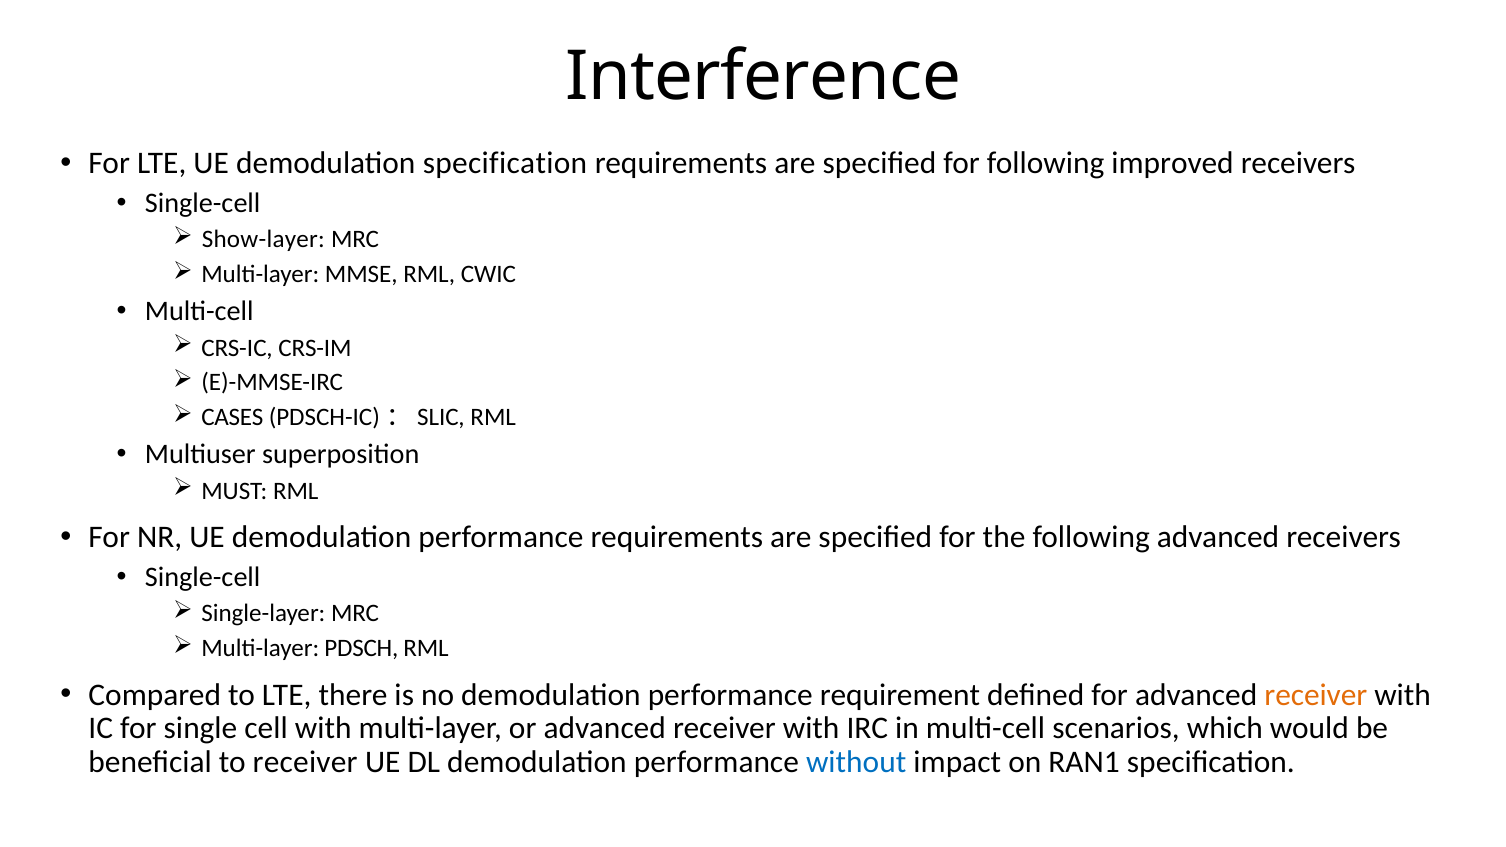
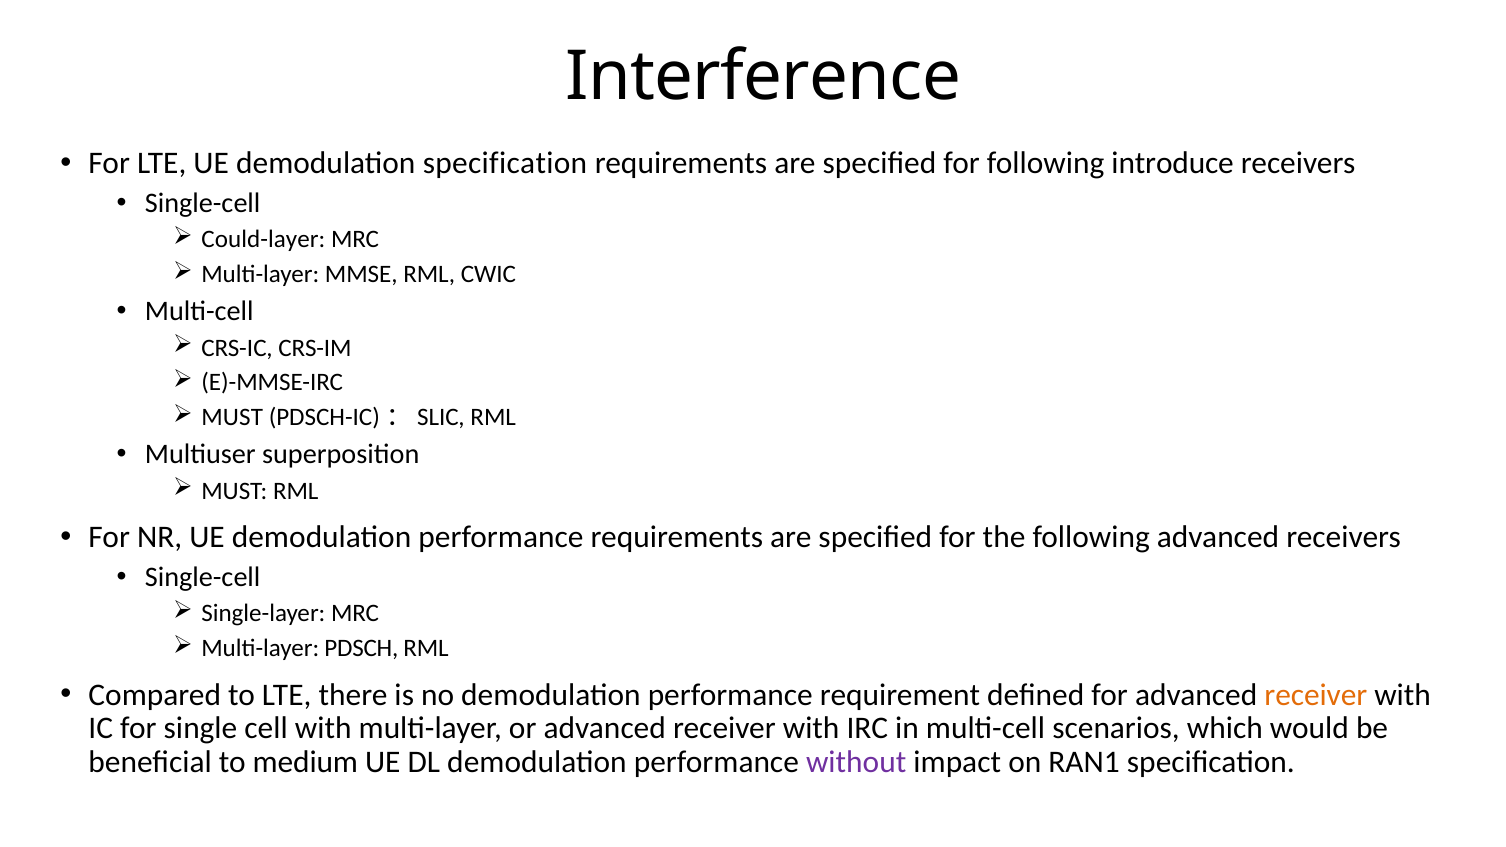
improved: improved -> introduce
Show-layer: Show-layer -> Could-layer
CASES at (232, 418): CASES -> MUST
to receiver: receiver -> medium
without colour: blue -> purple
